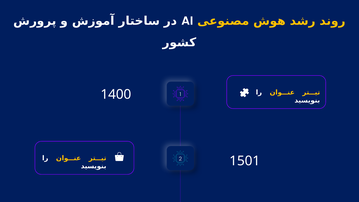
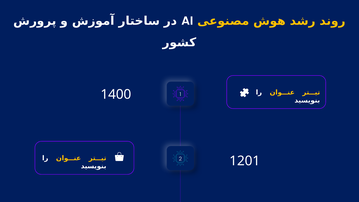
1501: 1501 -> 1201
